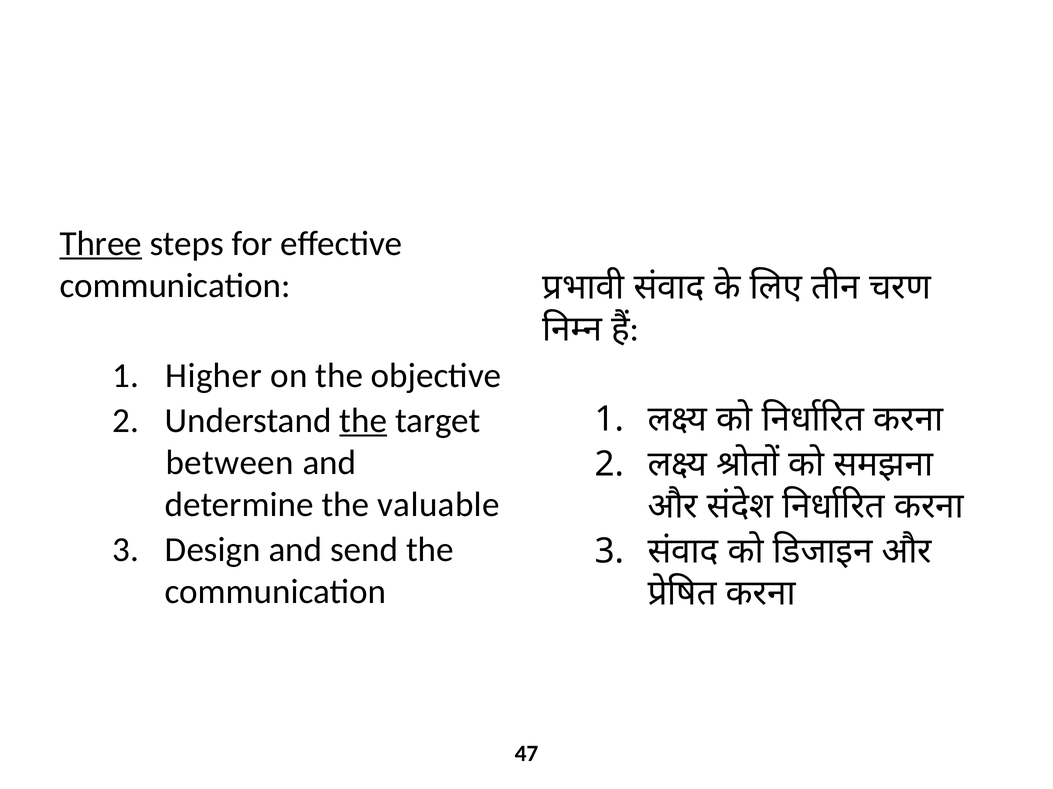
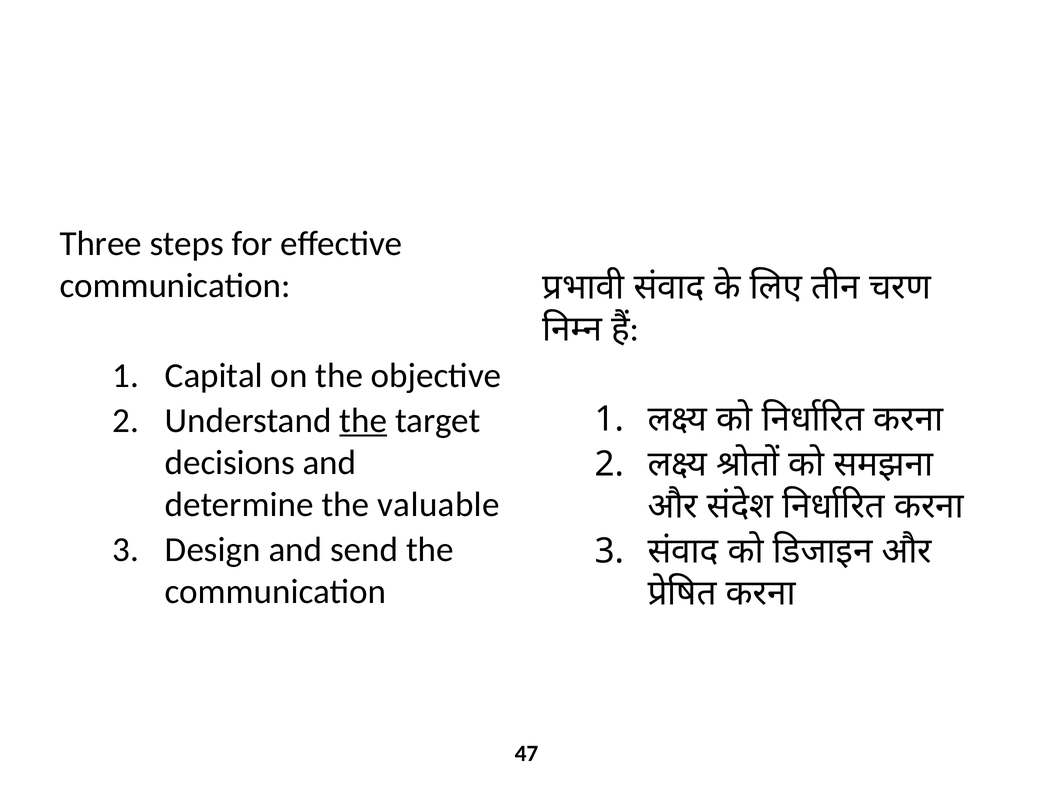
Three underline: present -> none
Higher: Higher -> Capital
between: between -> decisions
